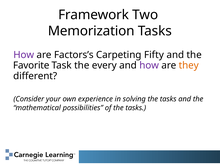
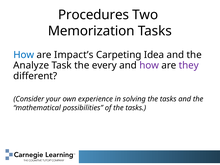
Framework: Framework -> Procedures
How at (24, 55) colour: purple -> blue
Factors’s: Factors’s -> Impact’s
Fifty: Fifty -> Idea
Favorite: Favorite -> Analyze
they colour: orange -> purple
